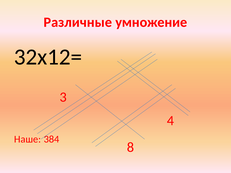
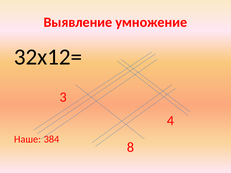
Различные: Различные -> Выявление
